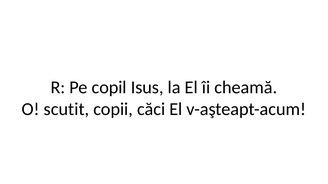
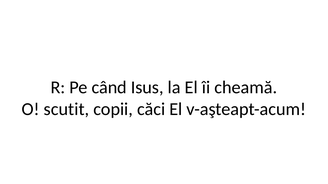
copil: copil -> când
